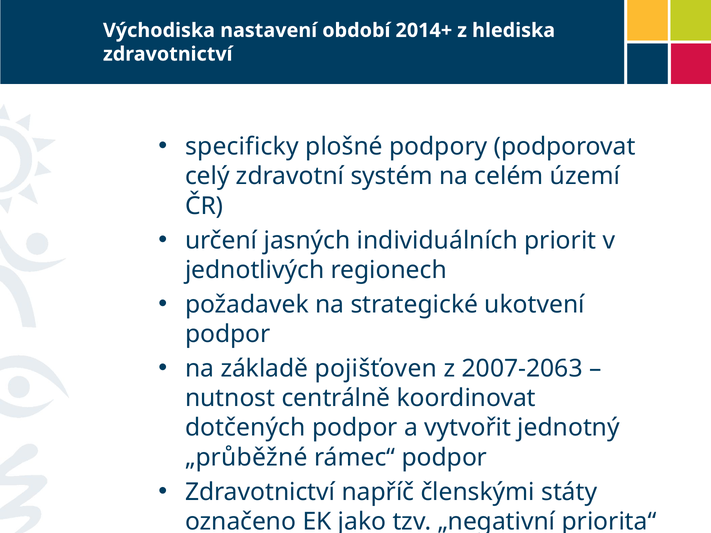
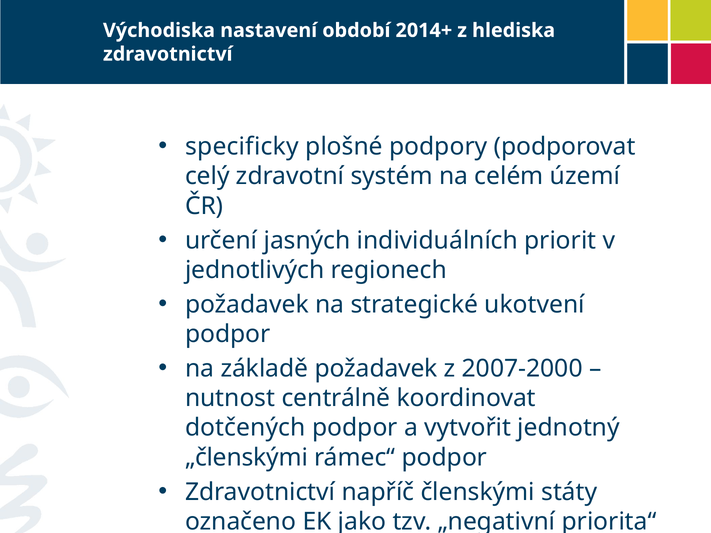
základě pojišťoven: pojišťoven -> požadavek
2007-2063: 2007-2063 -> 2007-2000
„průběžné: „průběžné -> „členskými
